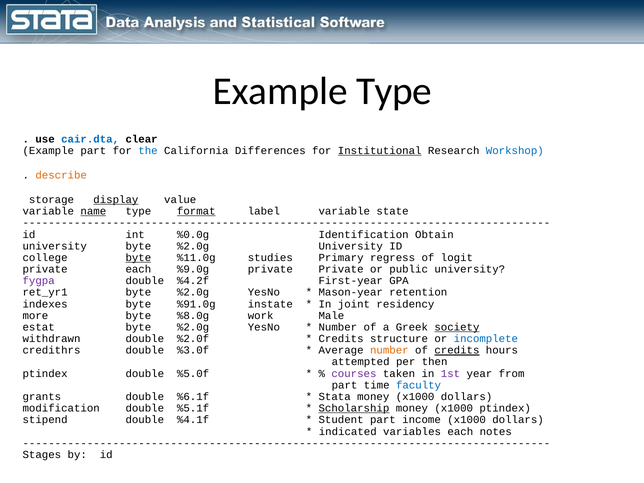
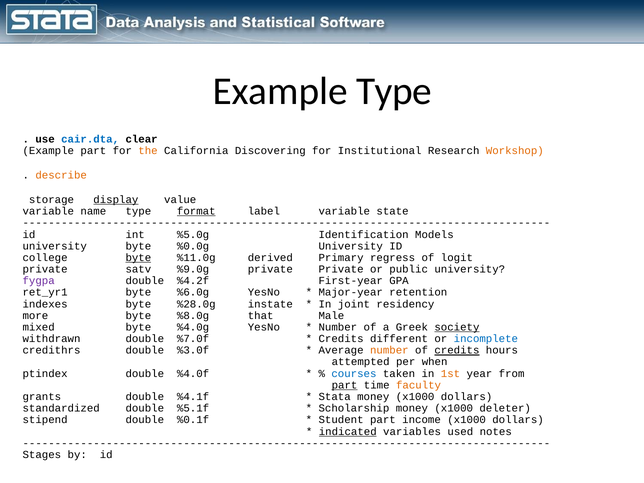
the colour: blue -> orange
Differences: Differences -> Discovering
Institutional underline: present -> none
Workshop colour: blue -> orange
name underline: present -> none
%0.0g: %0.0g -> %5.0g
Obtain: Obtain -> Models
university byte %2.0g: %2.0g -> %0.0g
studies: studies -> derived
private each: each -> satv
ret_yr1 byte %2.0g: %2.0g -> %6.0g
Mason-year: Mason-year -> Major-year
%91.0g: %91.0g -> %28.0g
work: work -> that
estat: estat -> mixed
%2.0g at (193, 327): %2.0g -> %4.0g
%2.0f: %2.0f -> %7.0f
structure: structure -> different
then: then -> when
%5.0f: %5.0f -> %4.0f
courses colour: purple -> blue
1st colour: purple -> orange
part at (345, 385) underline: none -> present
faculty colour: blue -> orange
%6.1f: %6.1f -> %4.1f
modification: modification -> standardized
Scholarship underline: present -> none
x1000 ptindex: ptindex -> deleter
%4.1f: %4.1f -> %0.1f
indicated underline: none -> present
variables each: each -> used
